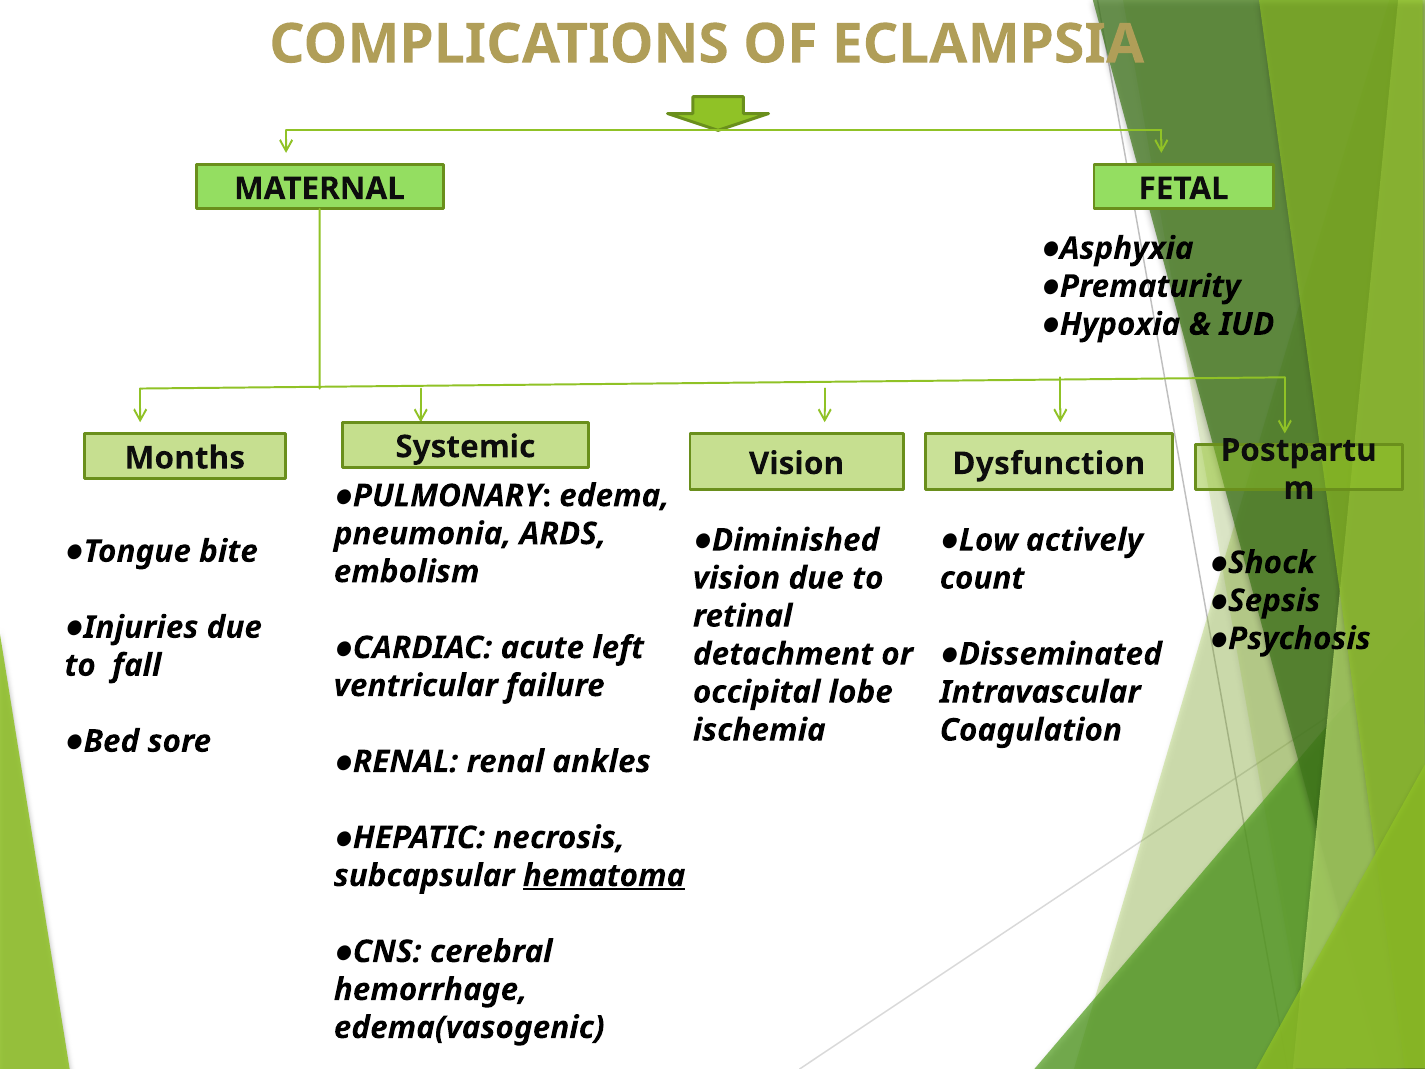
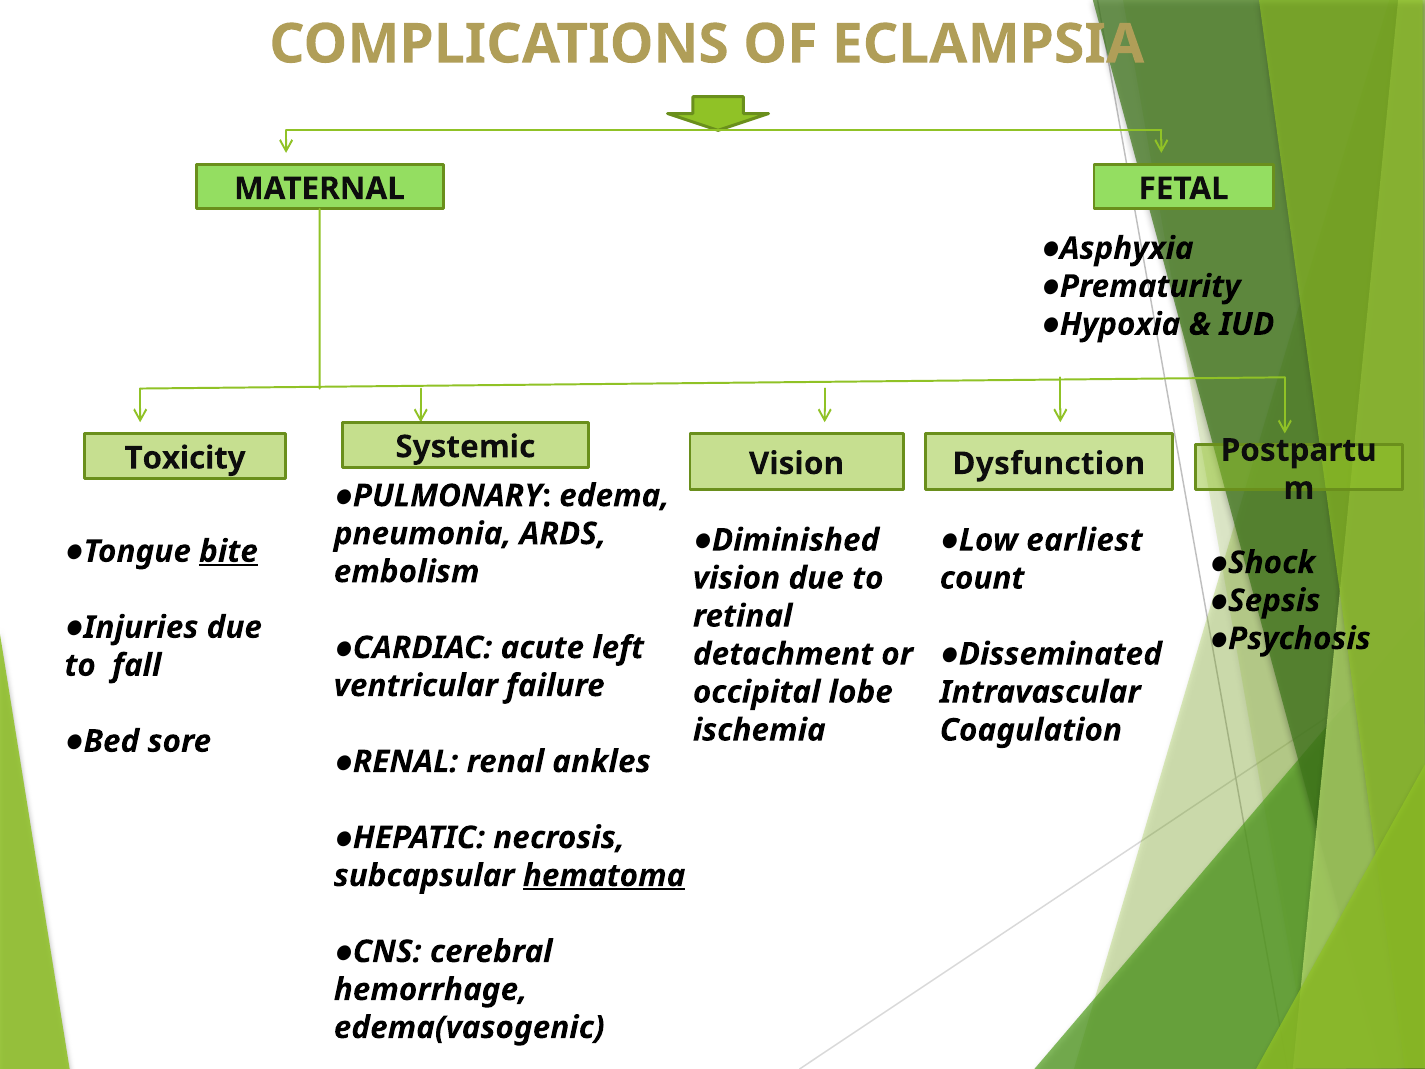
Months: Months -> Toxicity
actively: actively -> earliest
bite underline: none -> present
